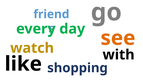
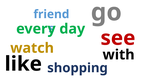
see colour: orange -> red
